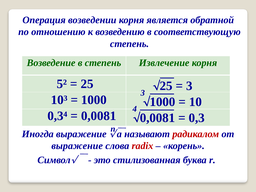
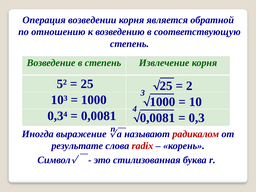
3 at (189, 86): 3 -> 2
выражение at (77, 146): выражение -> результате
